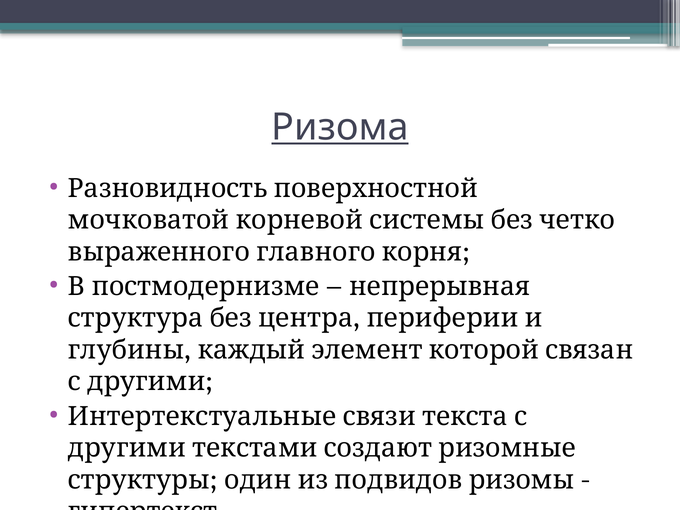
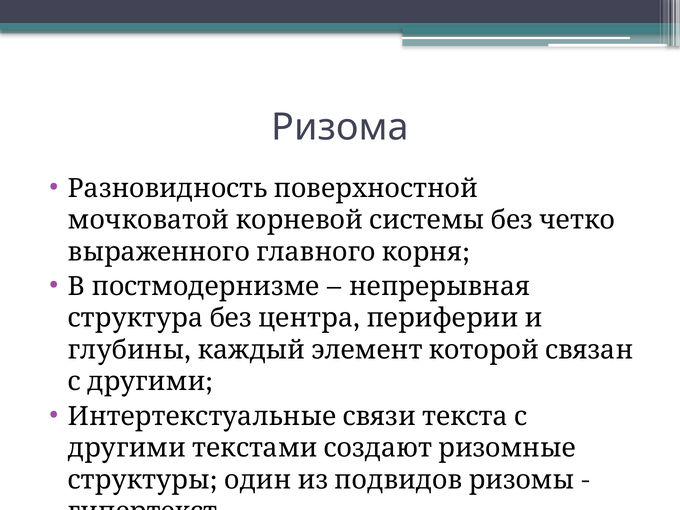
Ризома underline: present -> none
